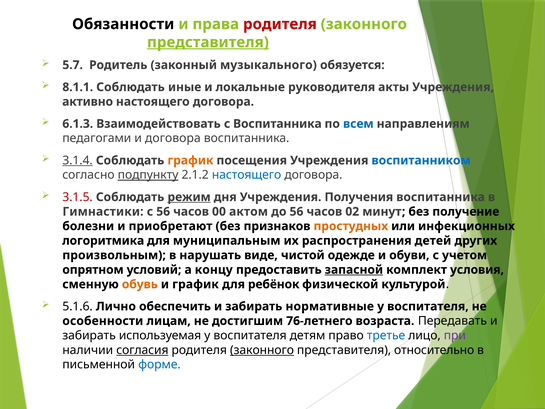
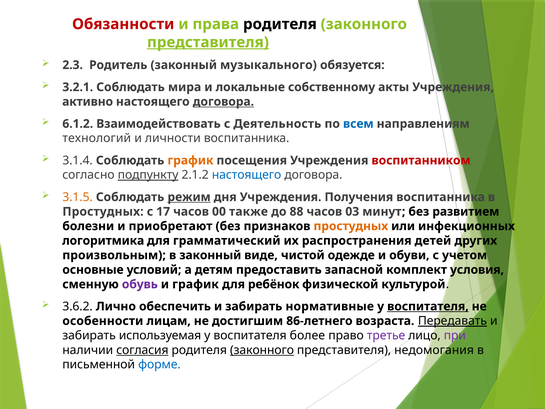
Обязанности colour: black -> red
родителя at (280, 24) colour: red -> black
5.7: 5.7 -> 2.3
8.1.1: 8.1.1 -> 3.2.1
иные: иные -> мира
руководителя: руководителя -> собственному
договора at (223, 102) underline: none -> present
6.1.3: 6.1.3 -> 6.1.2
с Воспитанника: Воспитанника -> Деятельность
педагогами: педагогами -> технологий
и договора: договора -> личности
3.1.4 underline: present -> none
воспитанником colour: blue -> red
3.1.5 colour: red -> orange
Гимнастики at (103, 211): Гимнастики -> Простудных
с 56: 56 -> 17
актом: актом -> также
до 56: 56 -> 88
02: 02 -> 03
получение: получение -> развитием
муниципальным: муниципальным -> грамматический
в нарушать: нарушать -> законный
опрятном: опрятном -> основные
концу: концу -> детям
запасной underline: present -> none
обувь colour: orange -> purple
5.1.6: 5.1.6 -> 3.6.2
воспитателя at (428, 306) underline: none -> present
76-летнего: 76-летнего -> 86-летнего
Передавать underline: none -> present
детям: детям -> более
третье colour: blue -> purple
относительно: относительно -> недомогания
